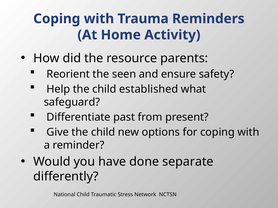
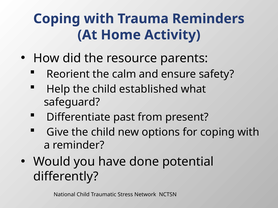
seen: seen -> calm
separate: separate -> potential
